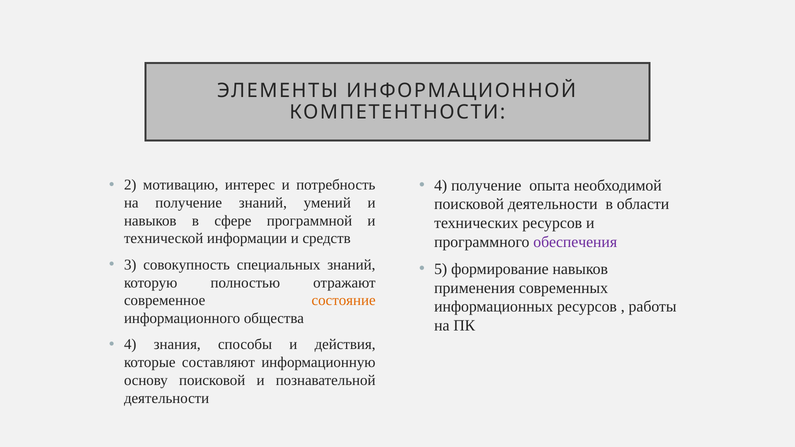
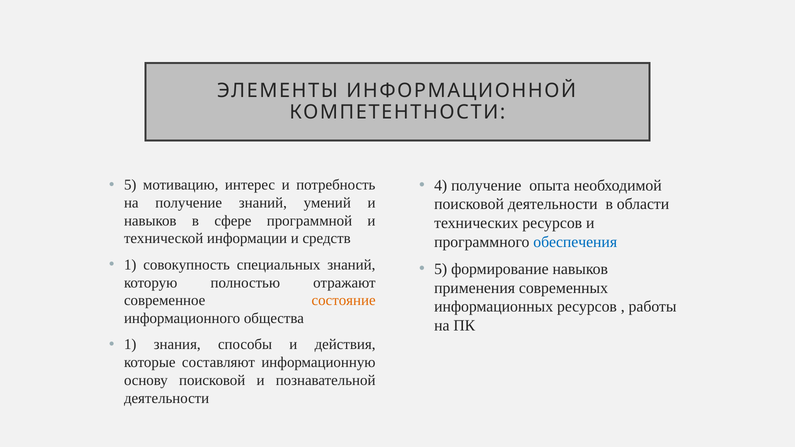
2 at (130, 185): 2 -> 5
обеспечения colour: purple -> blue
3 at (130, 265): 3 -> 1
4 at (130, 345): 4 -> 1
